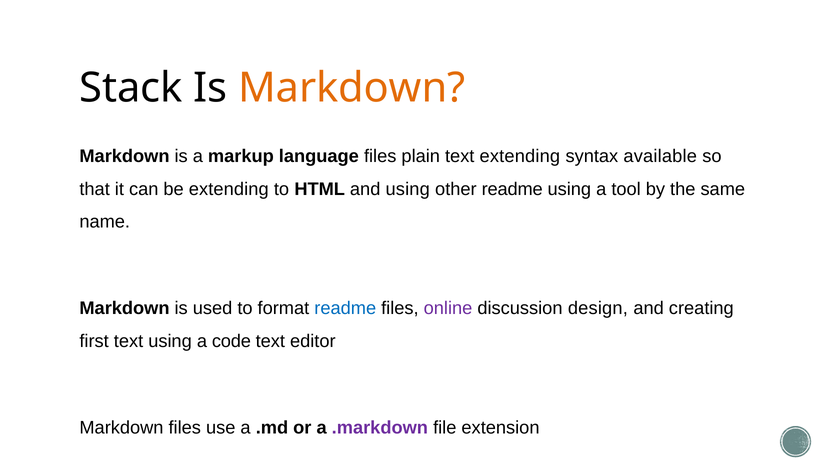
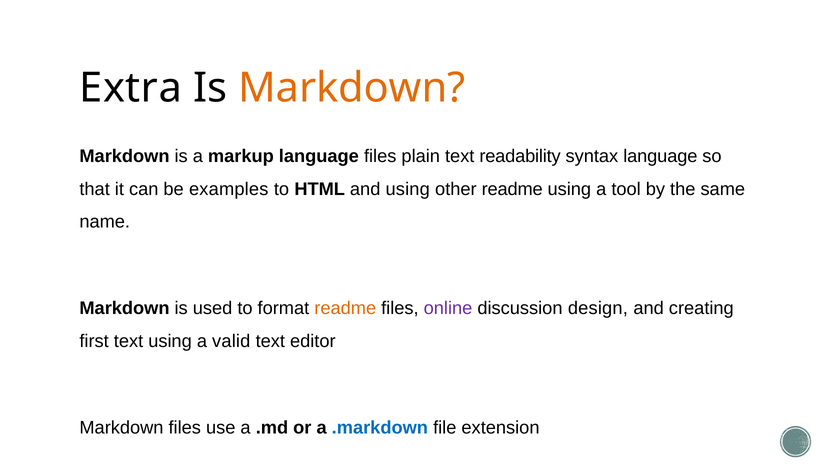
Stack: Stack -> Extra
text extending: extending -> readability
syntax available: available -> language
be extending: extending -> examples
readme at (345, 308) colour: blue -> orange
code: code -> valid
.markdown colour: purple -> blue
